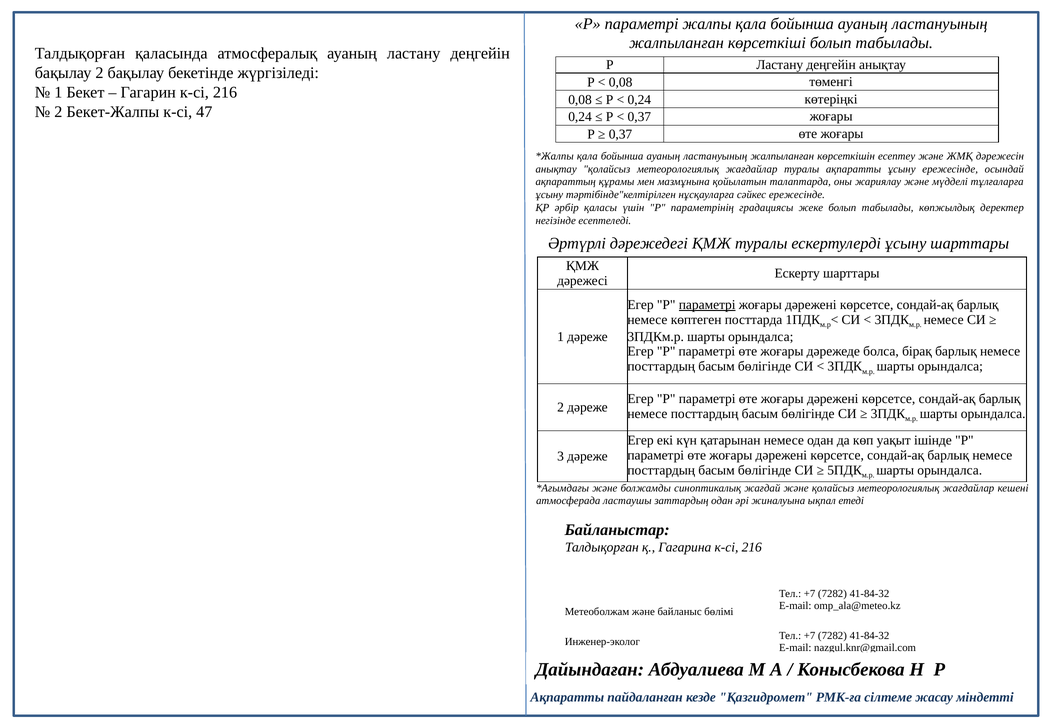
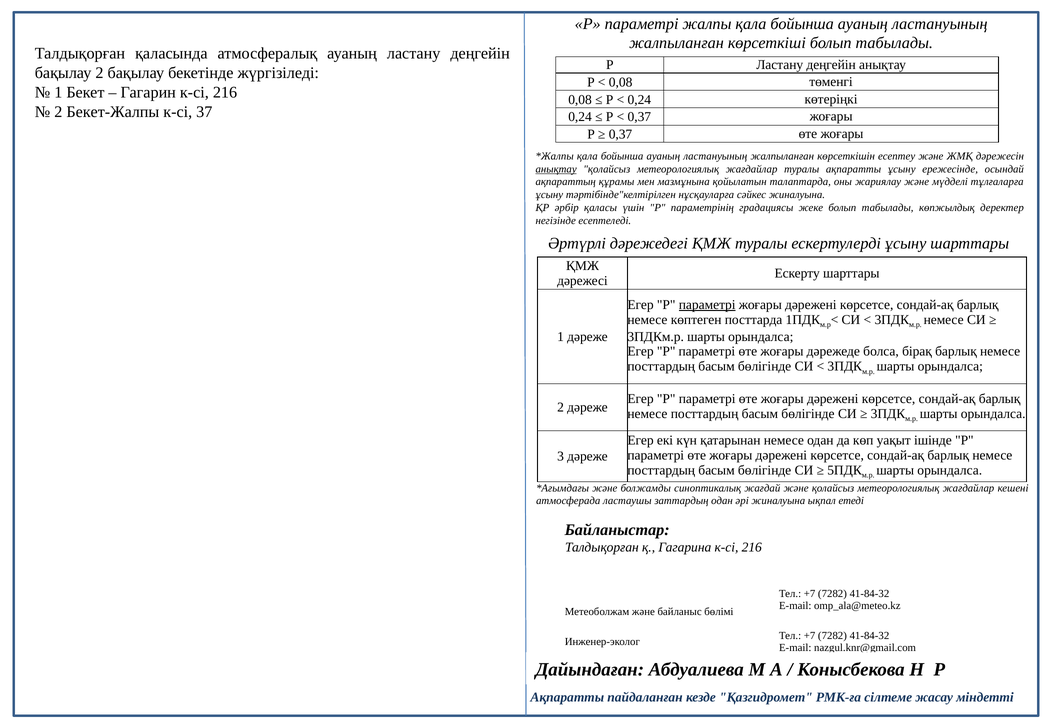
47: 47 -> 37
анықтау at (556, 169) underline: none -> present
сәйкес ережесінде: ережесінде -> жиналуына
